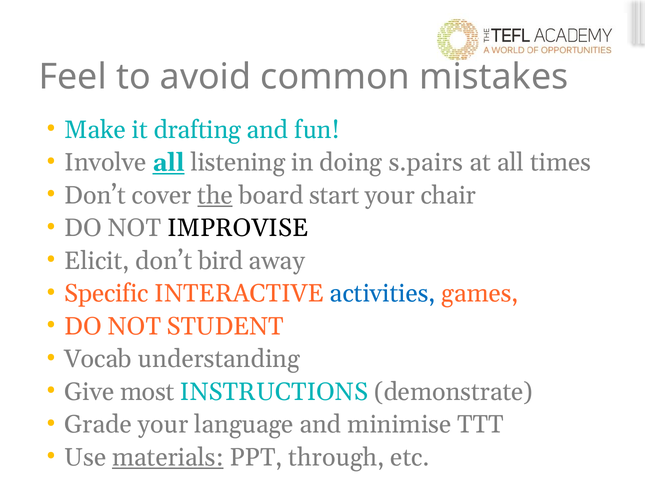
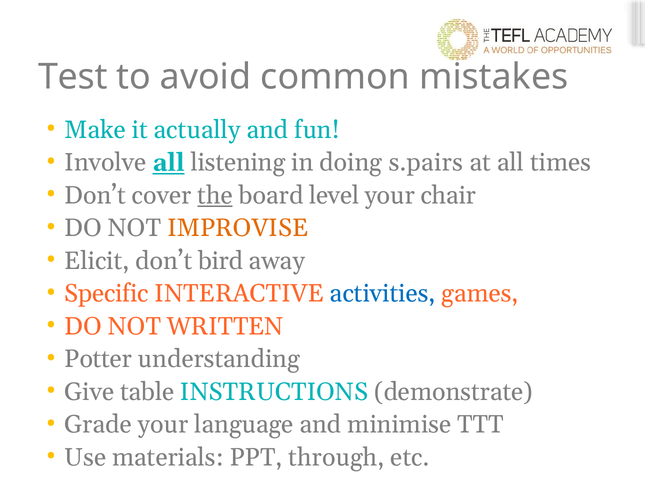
Feel: Feel -> Test
drafting: drafting -> actually
start: start -> level
IMPROVISE colour: black -> orange
STUDENT: STUDENT -> WRITTEN
Vocab: Vocab -> Potter
most: most -> table
materials underline: present -> none
